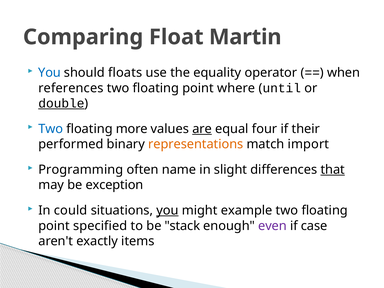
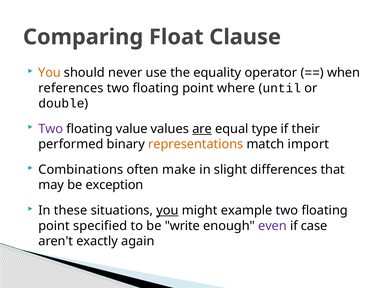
Martin: Martin -> Clause
You at (50, 73) colour: blue -> orange
floats: floats -> never
double underline: present -> none
Two at (51, 129) colour: blue -> purple
more: more -> value
four: four -> type
Programming: Programming -> Combinations
name: name -> make
that underline: present -> none
could: could -> these
stack: stack -> write
items: items -> again
